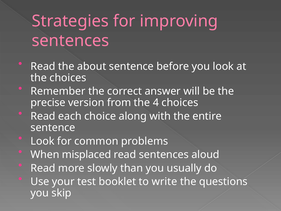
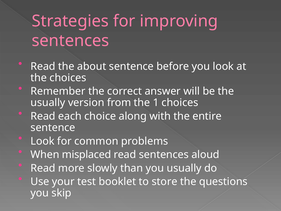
precise at (48, 103): precise -> usually
4: 4 -> 1
write: write -> store
